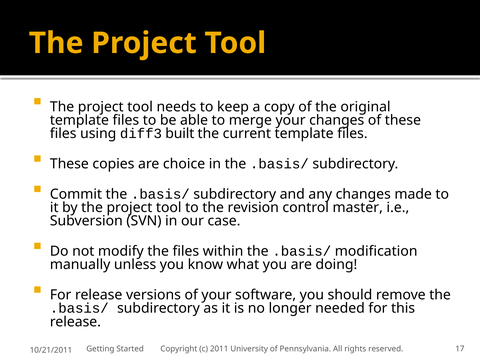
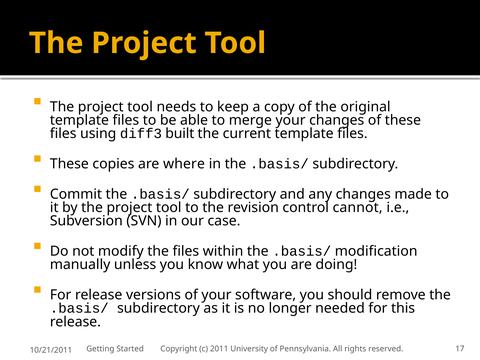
choice: choice -> where
master: master -> cannot
